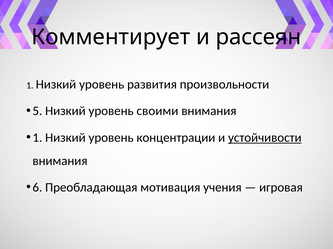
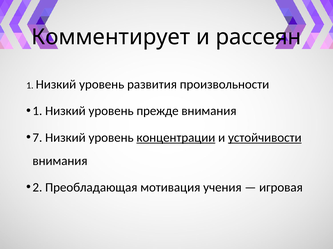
5 at (37, 111): 5 -> 1
своими: своими -> прежде
1 at (37, 138): 1 -> 7
концентрации underline: none -> present
6: 6 -> 2
